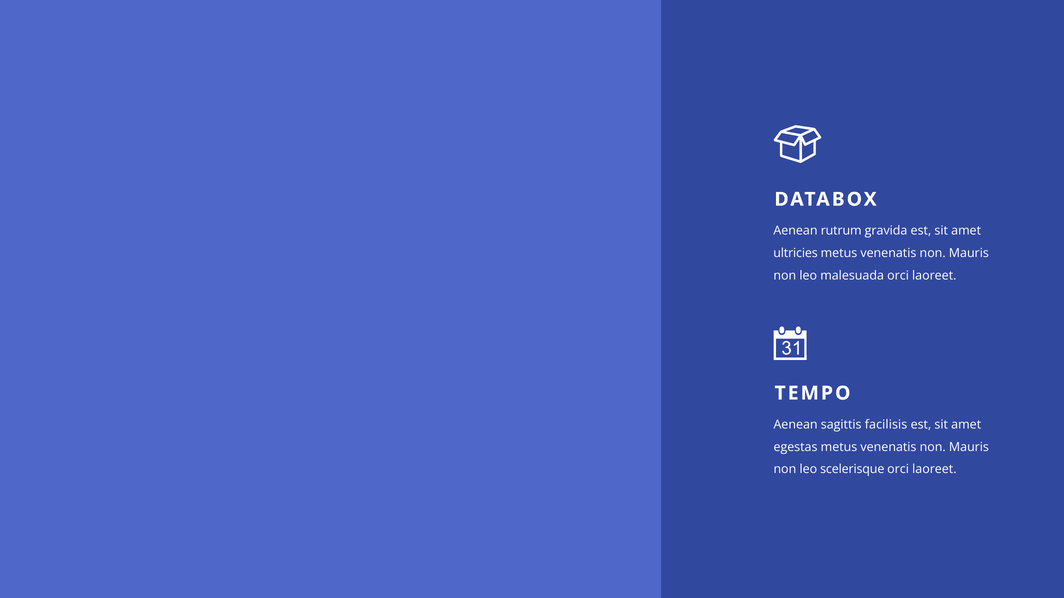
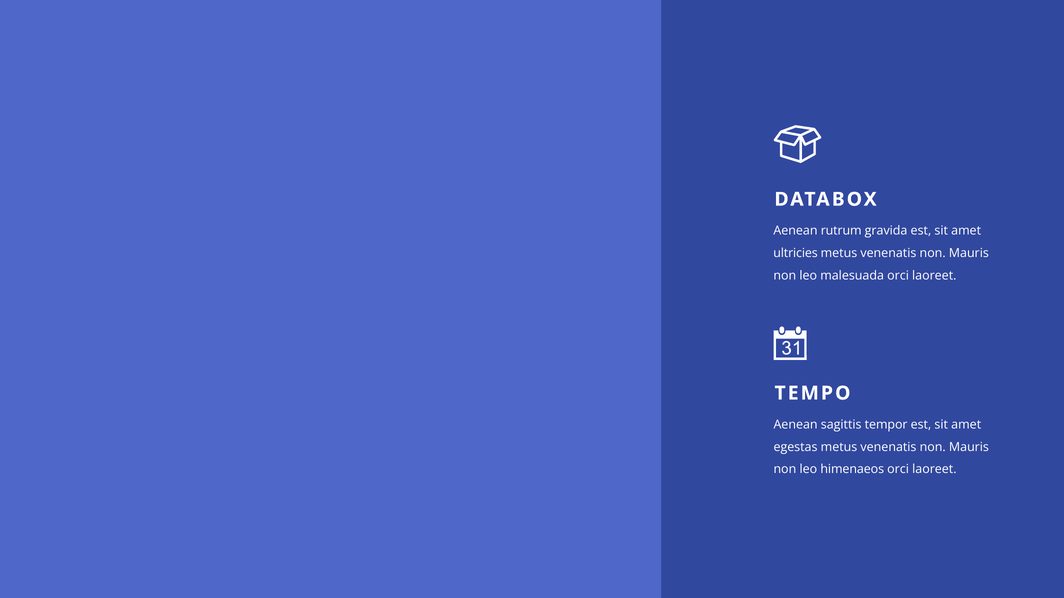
facilisis: facilisis -> tempor
scelerisque: scelerisque -> himenaeos
